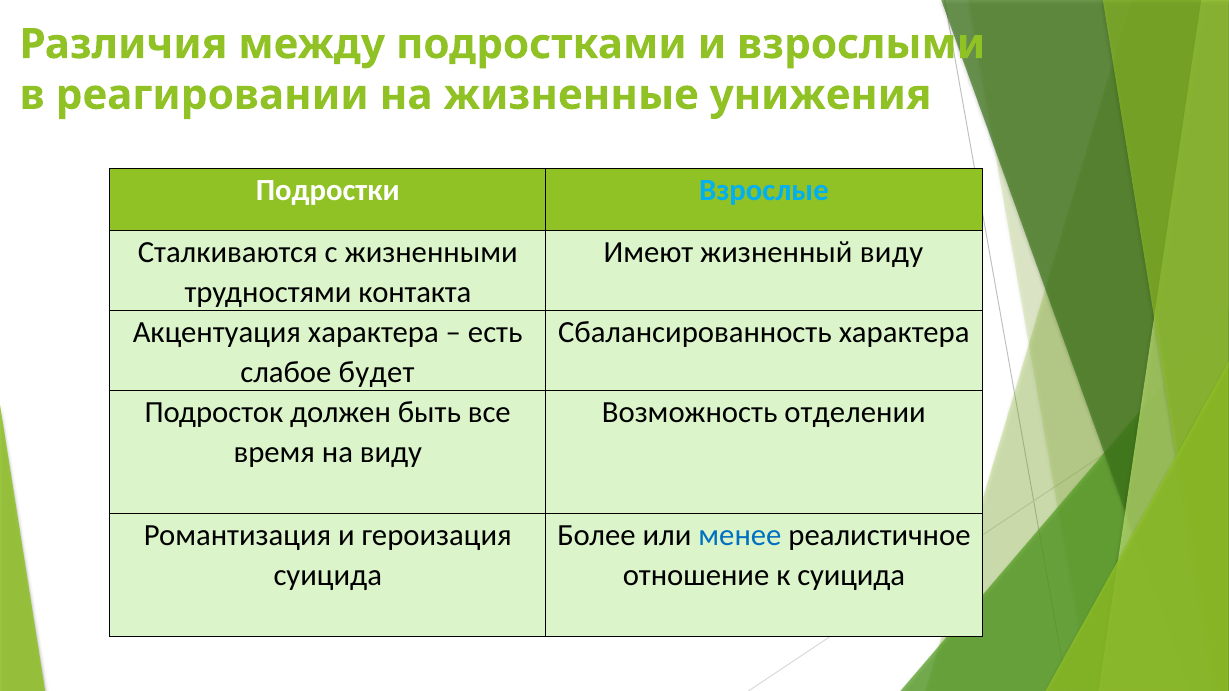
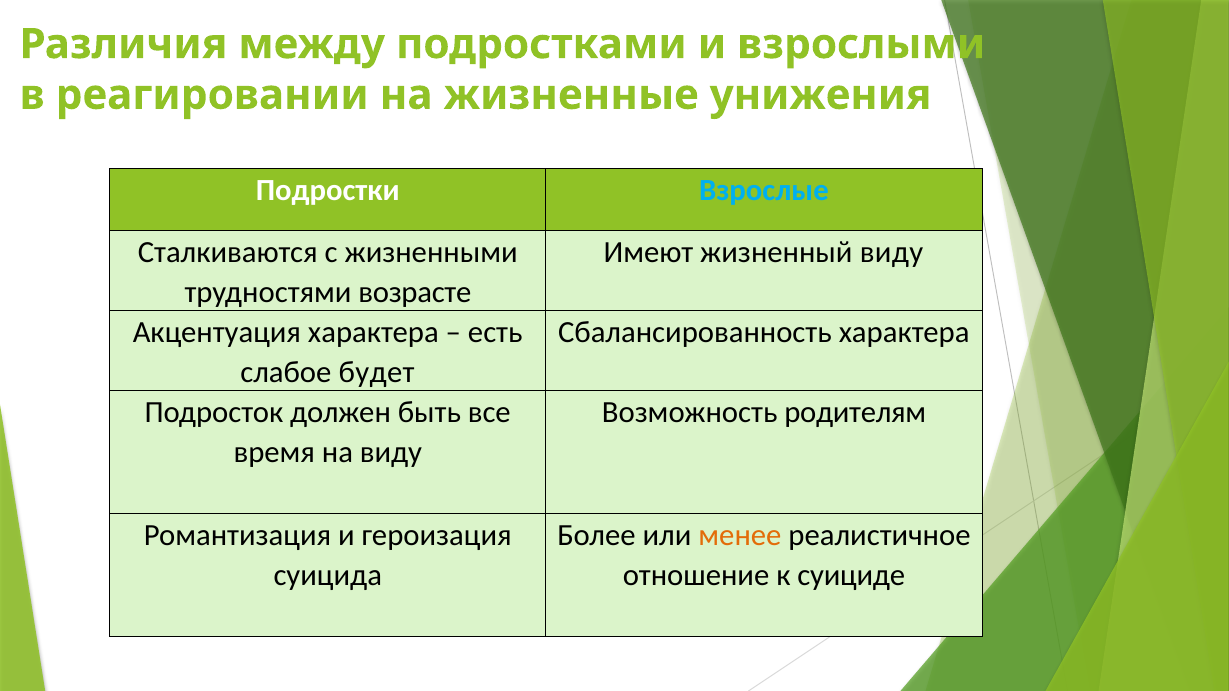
контакта: контакта -> возрасте
отделении: отделении -> родителям
менее colour: blue -> orange
к суицида: суицида -> суициде
